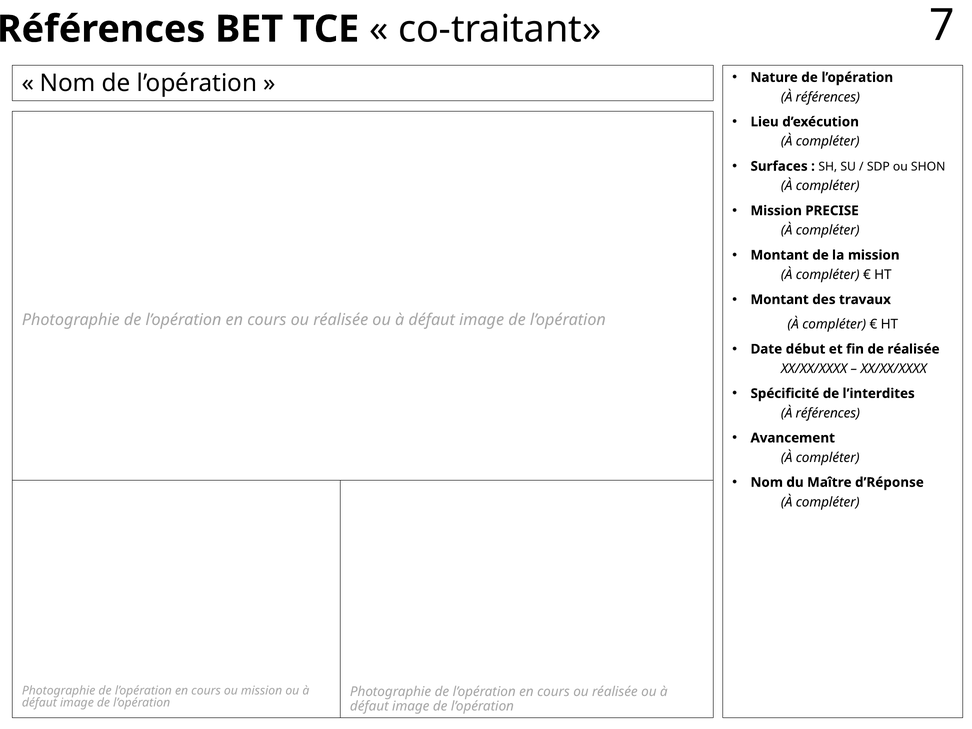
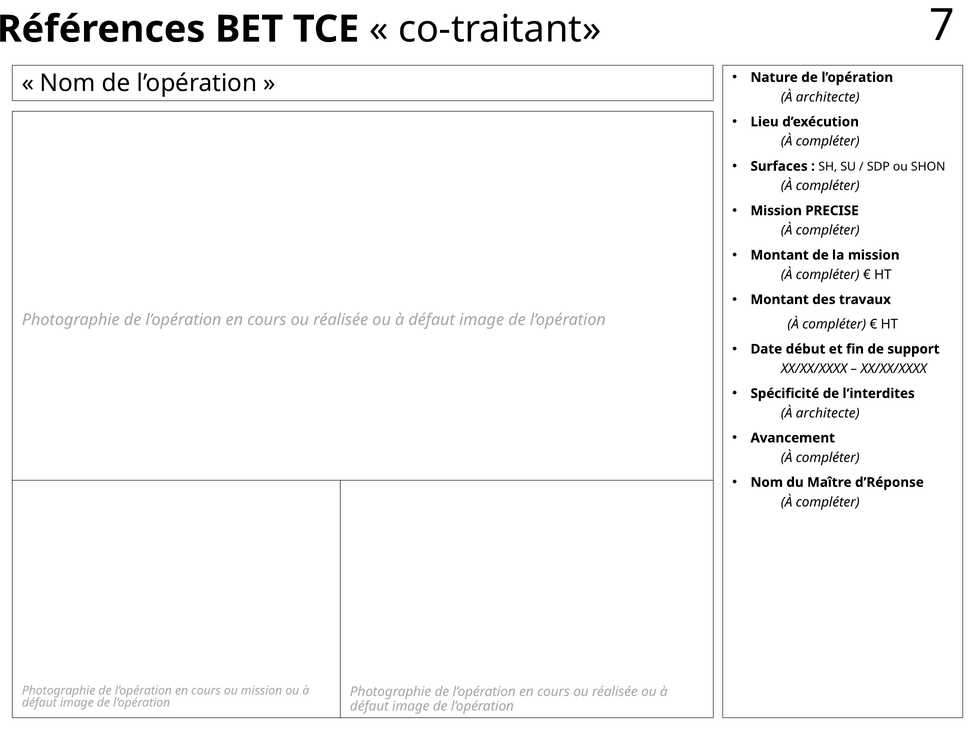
références at (828, 97): références -> architecte
de réalisée: réalisée -> support
références at (828, 413): références -> architecte
